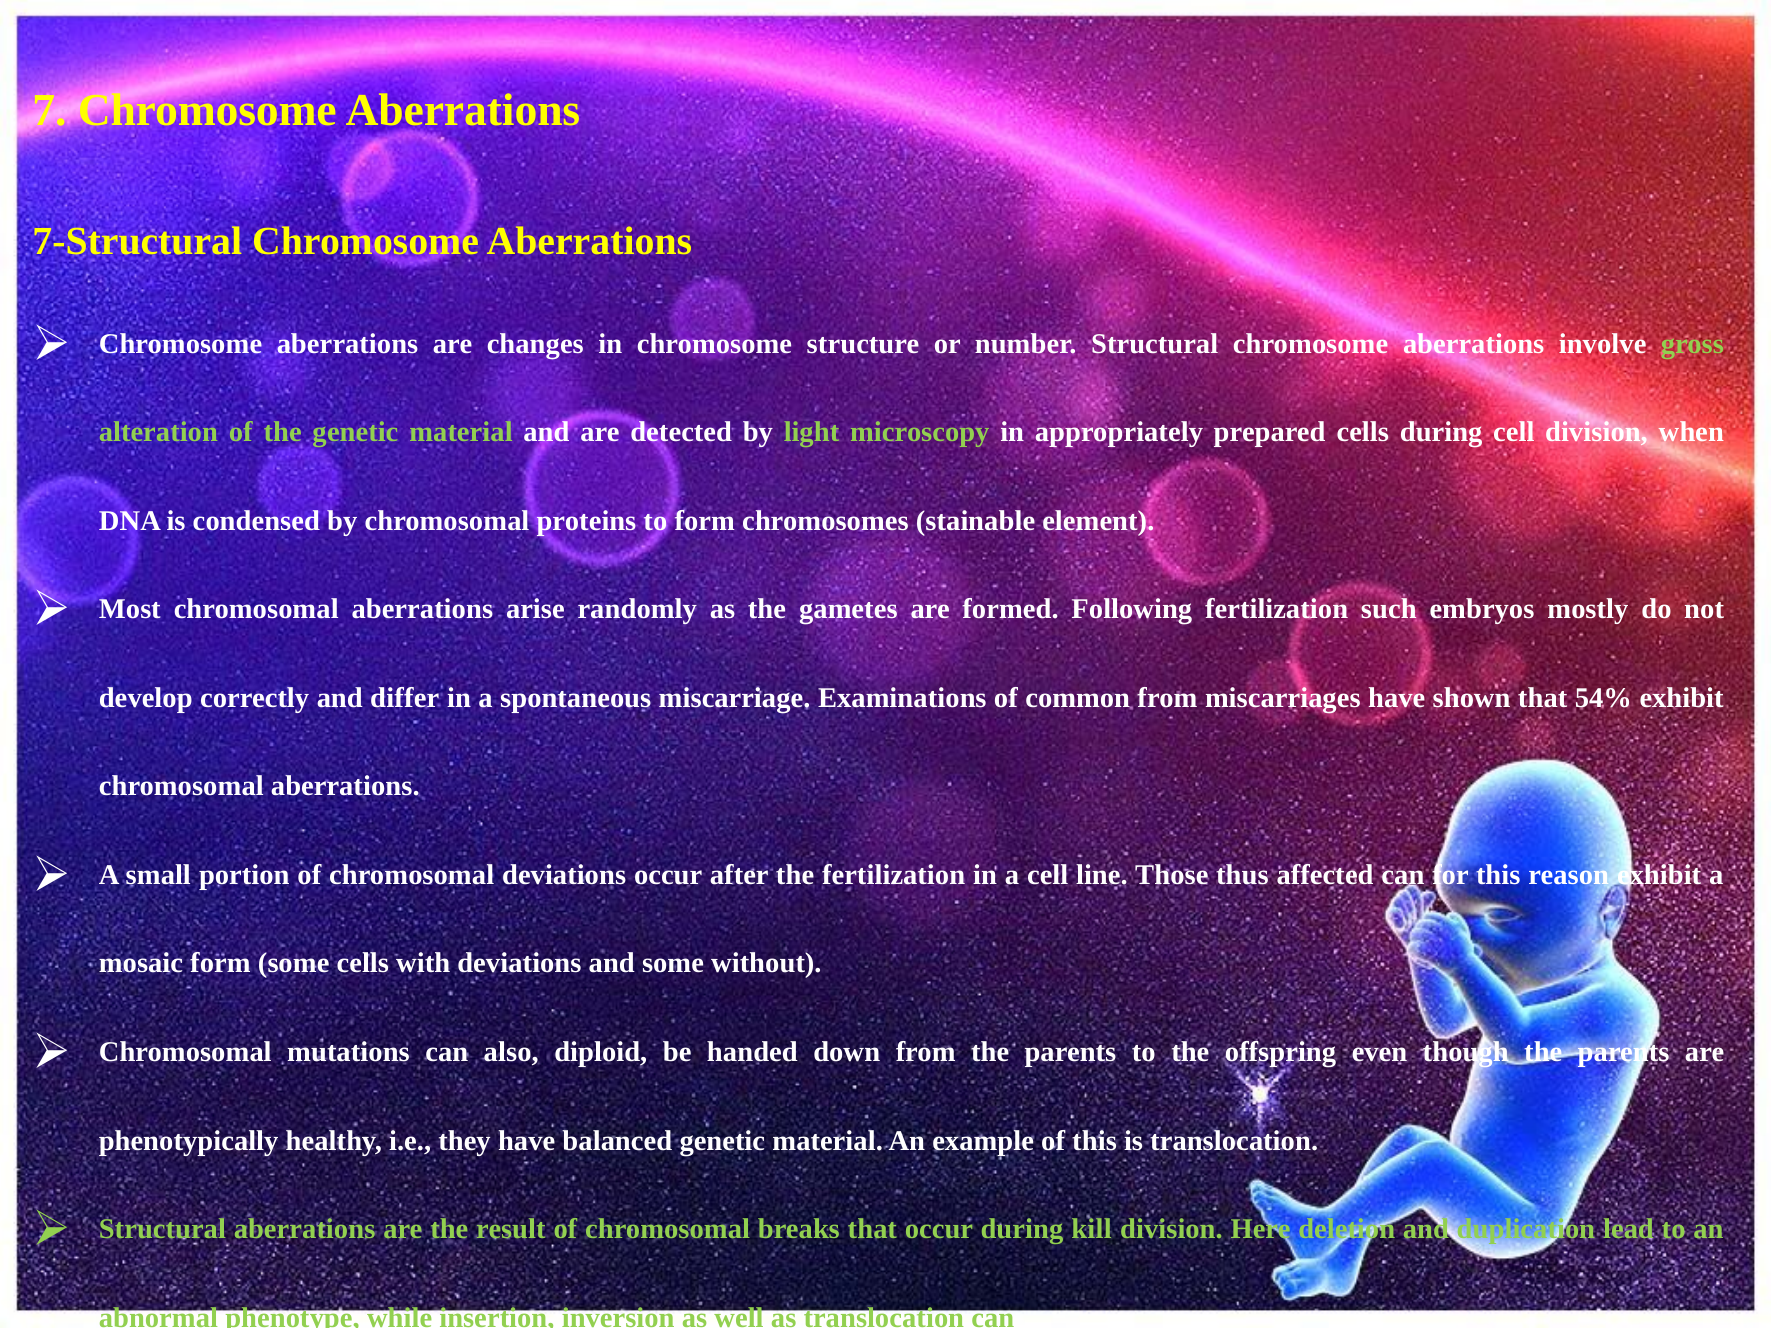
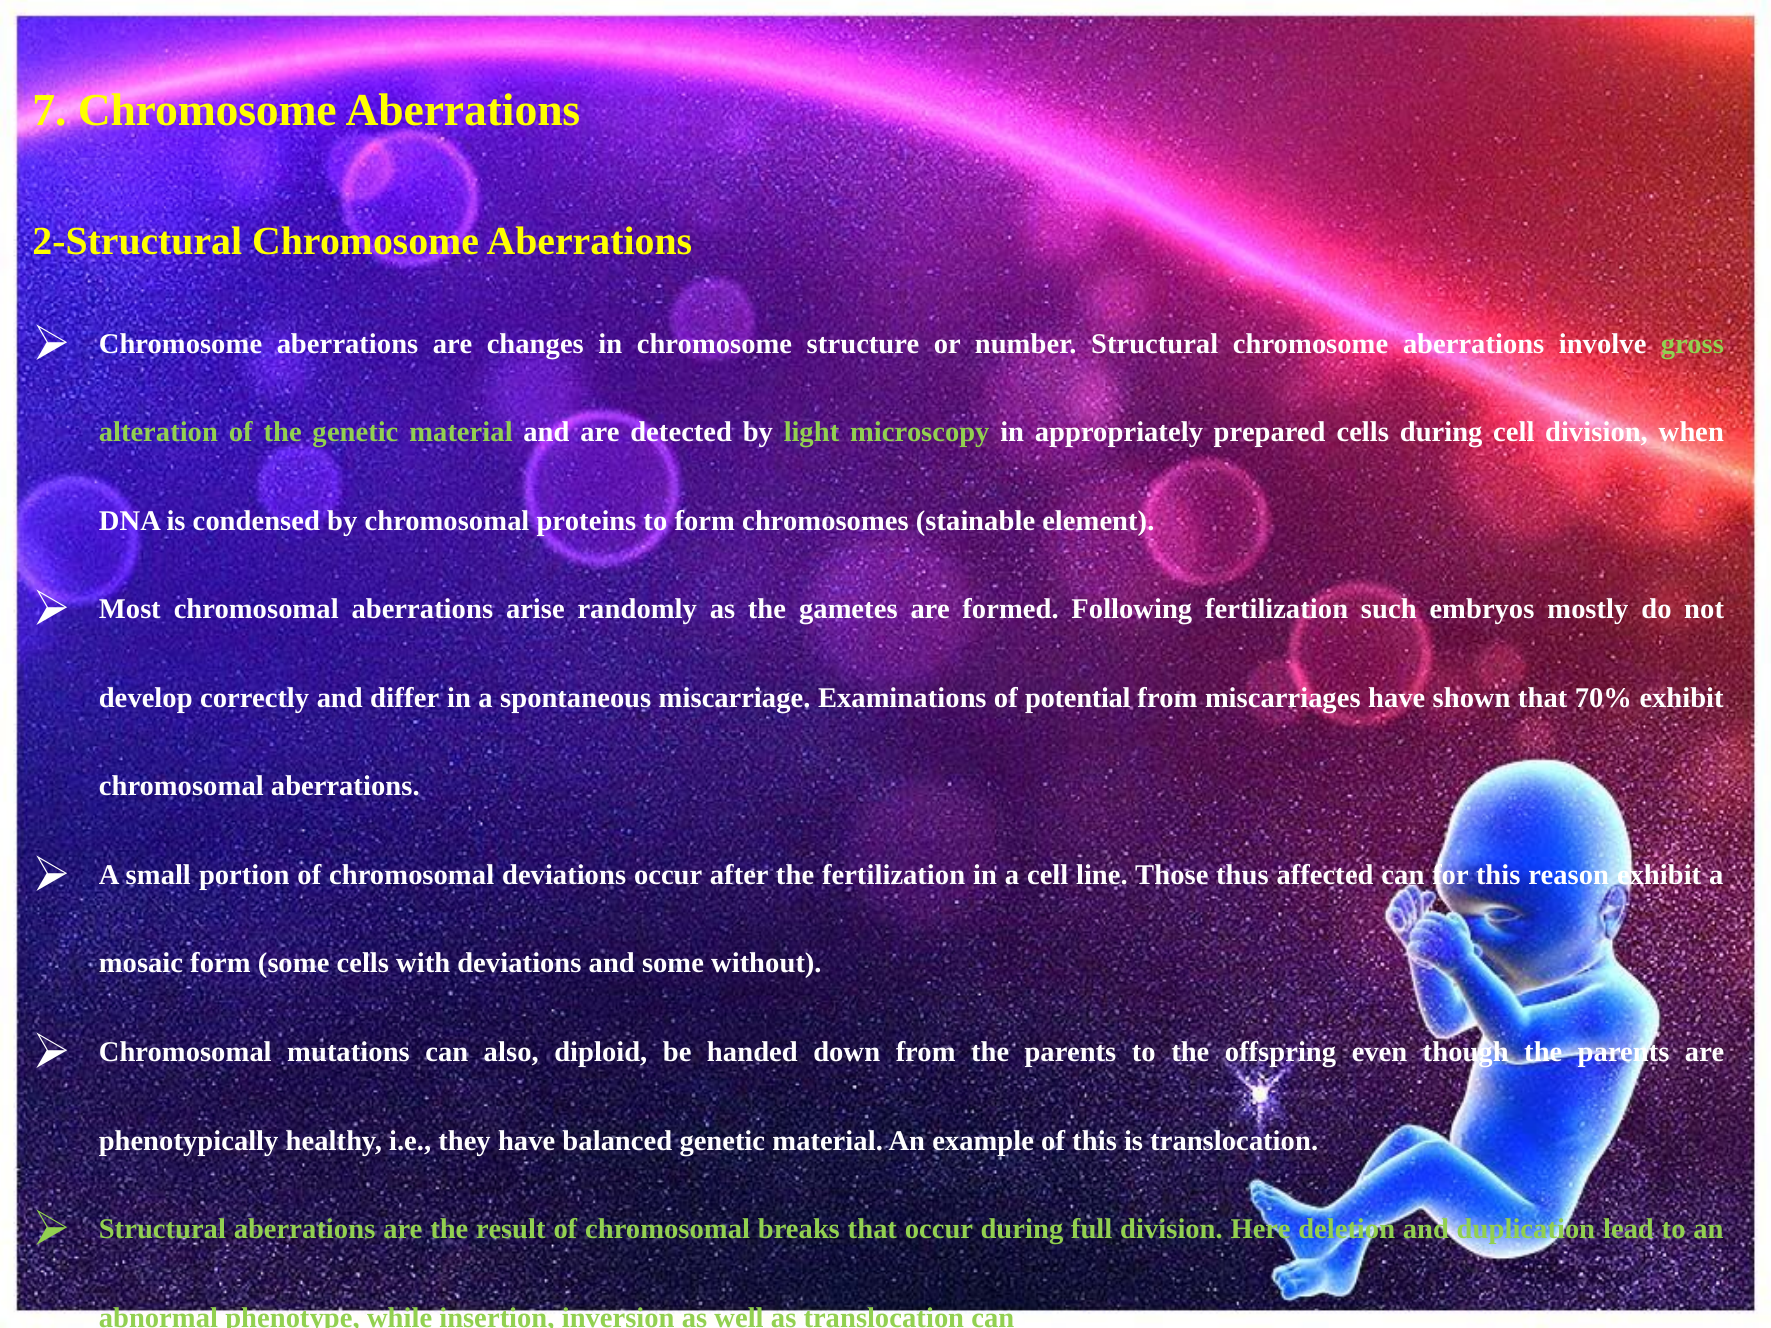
7-Structural: 7-Structural -> 2-Structural
common: common -> potential
54%: 54% -> 70%
kill: kill -> full
